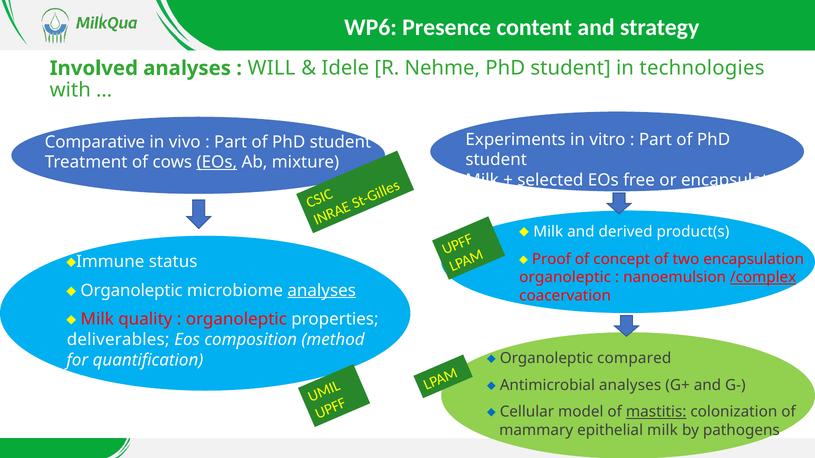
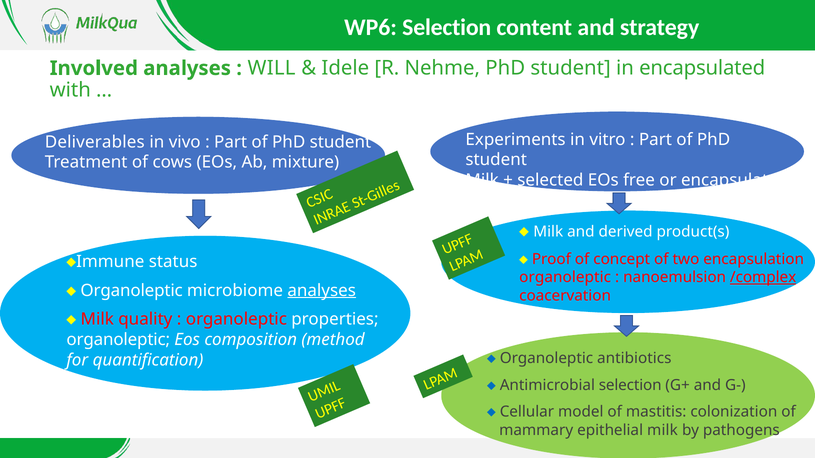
WP6 Presence: Presence -> Selection
in technologies: technologies -> encapsulated
Comparative: Comparative -> Deliverables
EOs at (217, 163) underline: present -> none
deliverables at (118, 340): deliverables -> organoleptic
compared: compared -> antibiotics
Antimicrobial analyses: analyses -> selection
mastitis underline: present -> none
